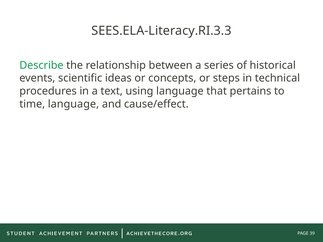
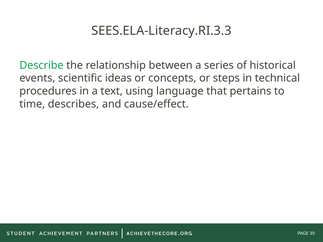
time language: language -> describes
